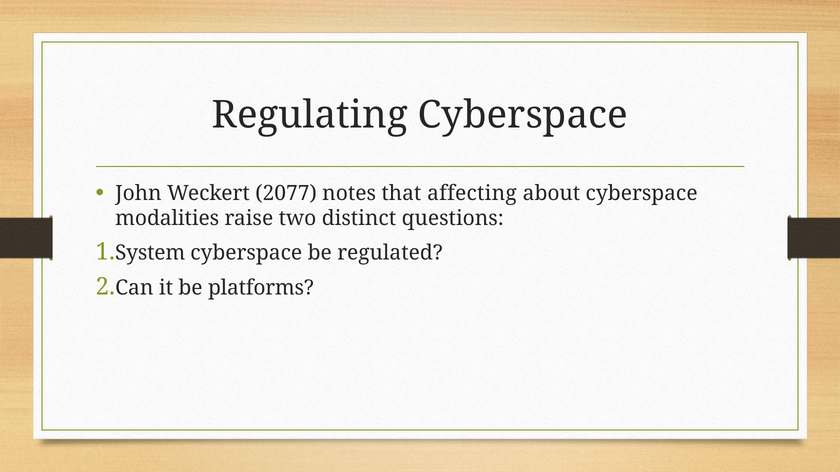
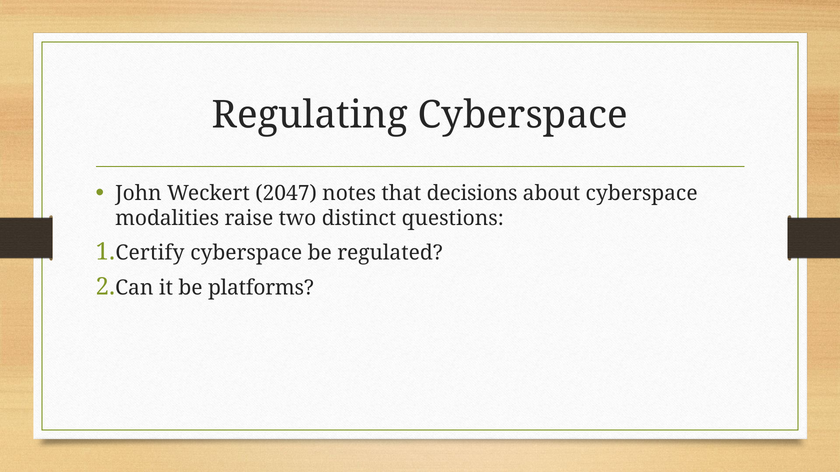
2077: 2077 -> 2047
affecting: affecting -> decisions
System: System -> Certify
